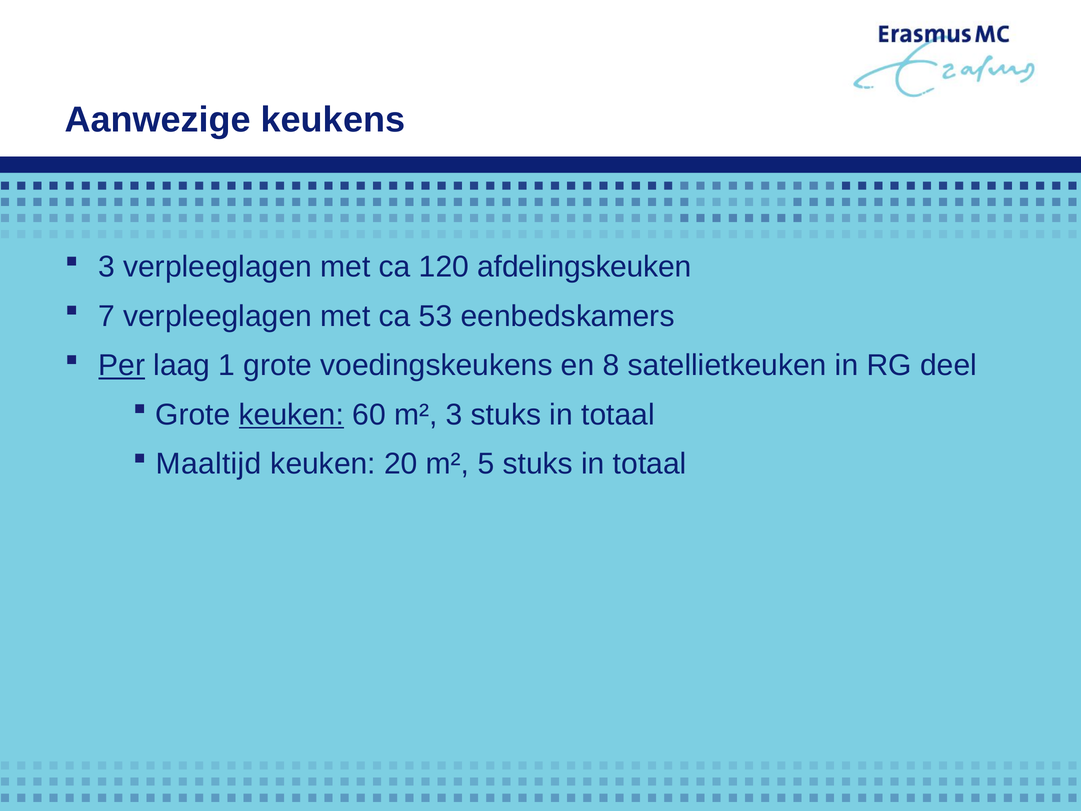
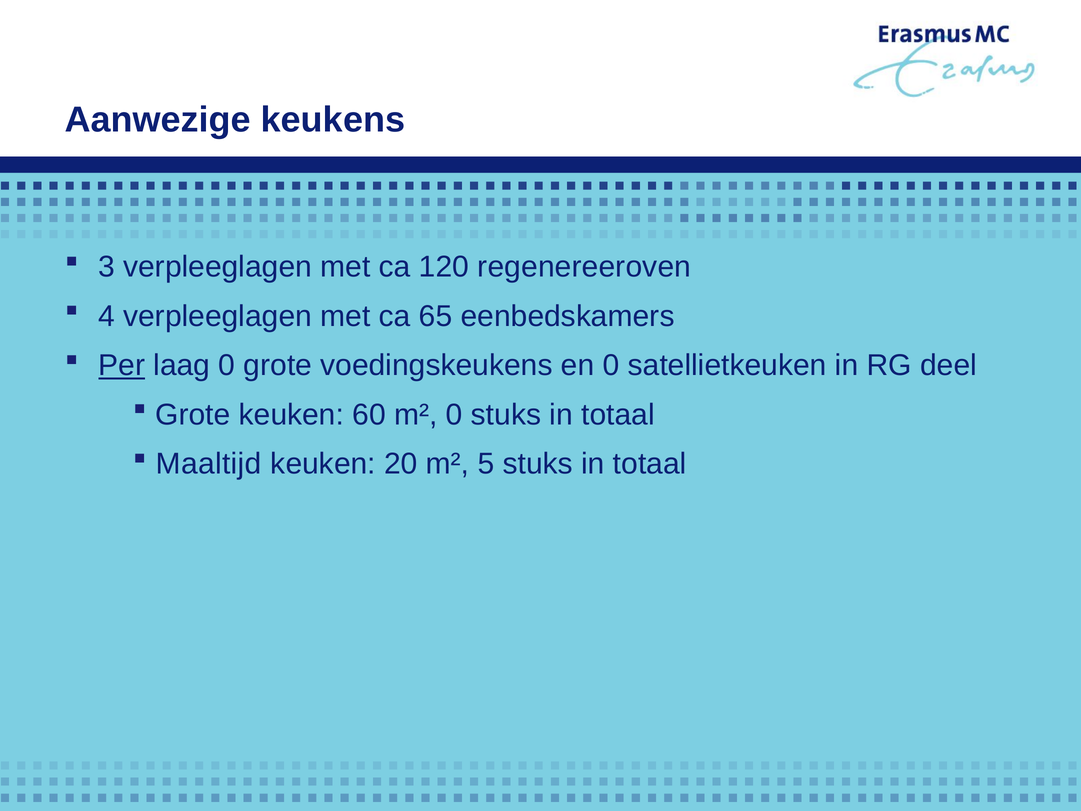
afdelingskeuken: afdelingskeuken -> regenereeroven
7: 7 -> 4
53: 53 -> 65
laag 1: 1 -> 0
en 8: 8 -> 0
keuken at (291, 415) underline: present -> none
m² 3: 3 -> 0
